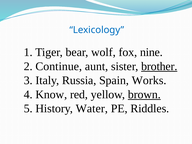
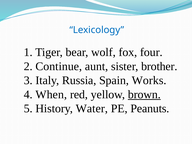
nine: nine -> four
brother underline: present -> none
Know: Know -> When
Riddles: Riddles -> Peanuts
